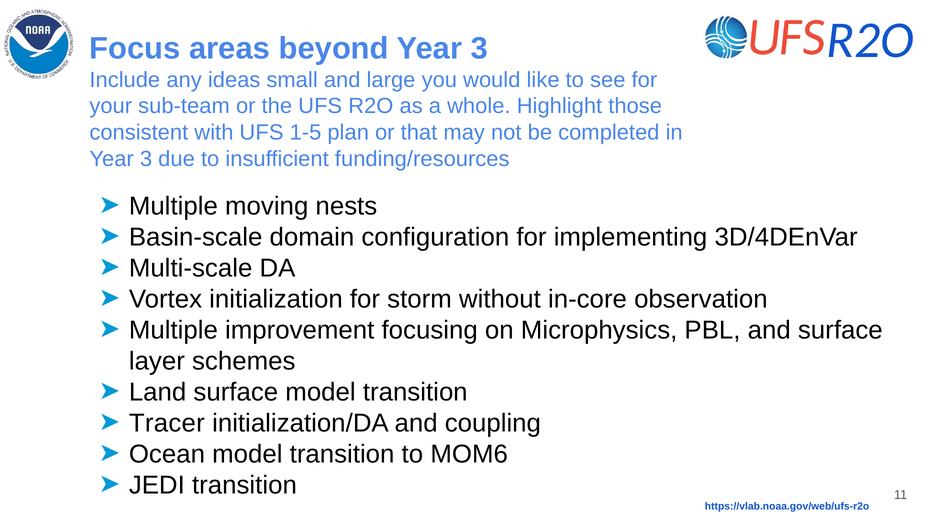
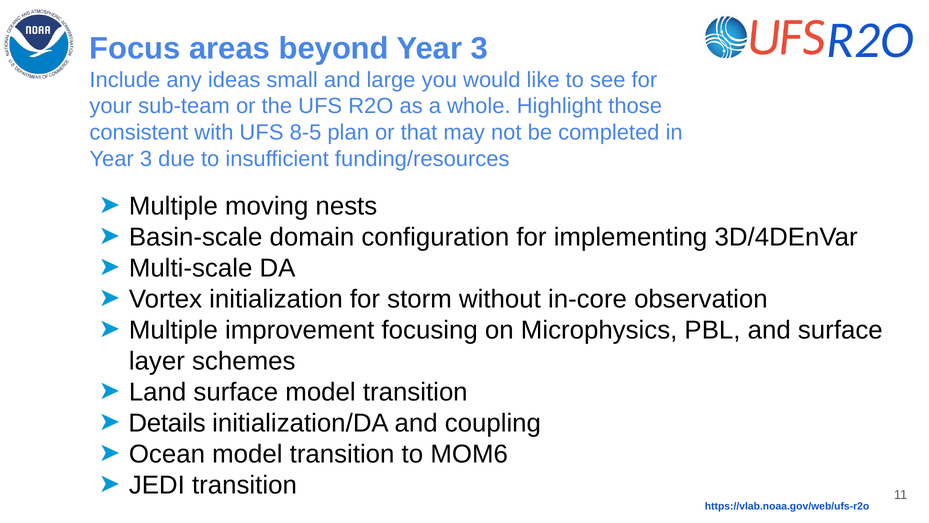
1-5: 1-5 -> 8-5
Tracer: Tracer -> Details
